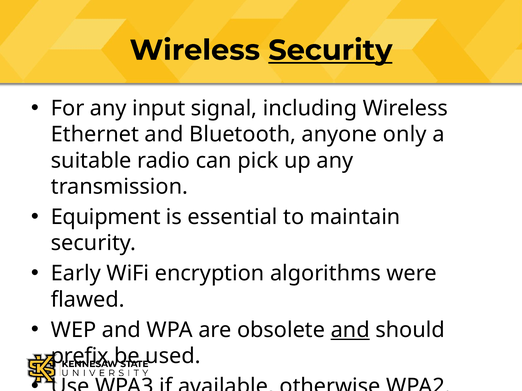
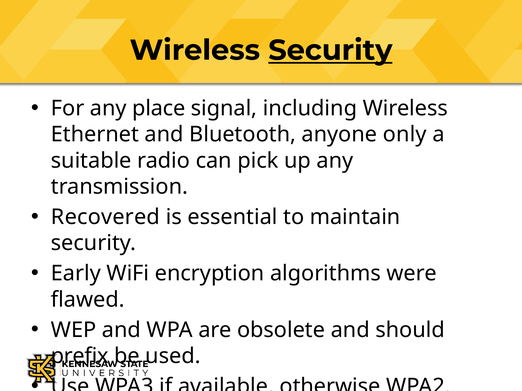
input: input -> place
Equipment: Equipment -> Recovered
and at (350, 330) underline: present -> none
